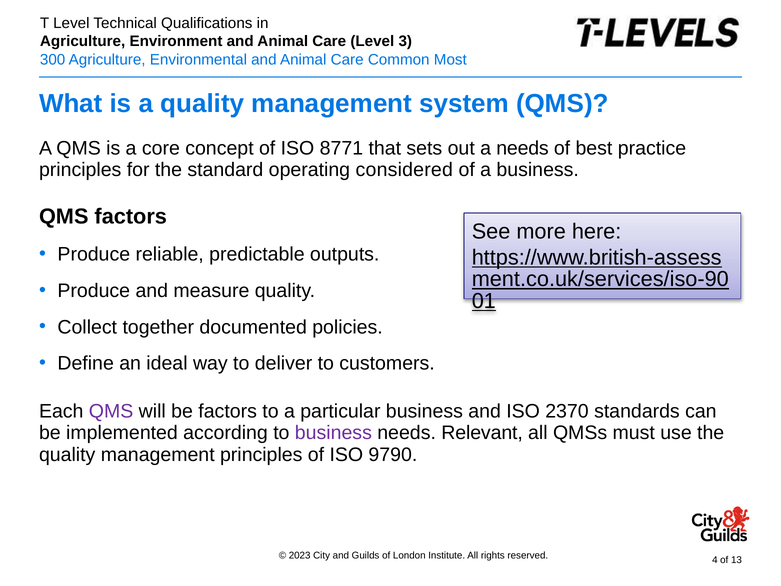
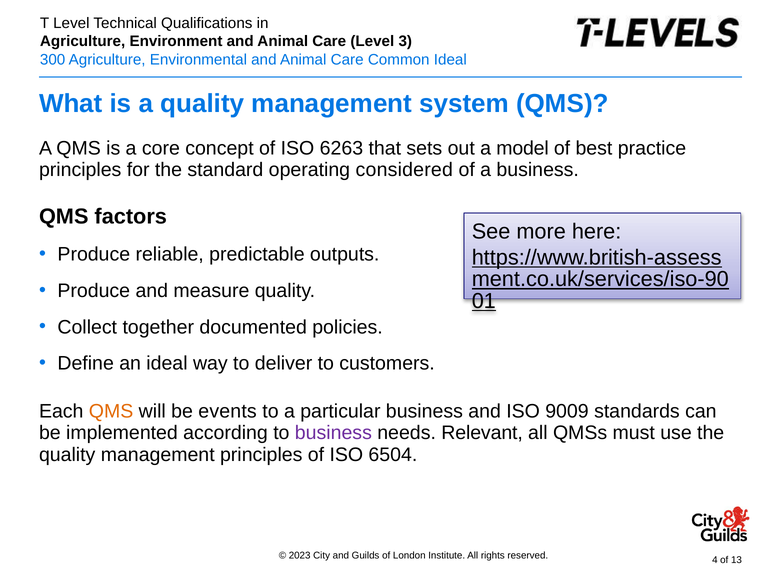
Most at (450, 60): Most -> Ideal
8771: 8771 -> 6263
a needs: needs -> model
QMS at (111, 411) colour: purple -> orange
be factors: factors -> events
2370: 2370 -> 9009
9790: 9790 -> 6504
